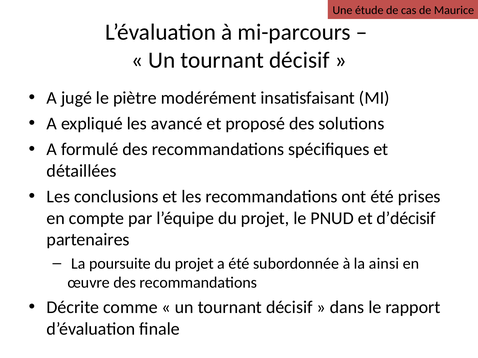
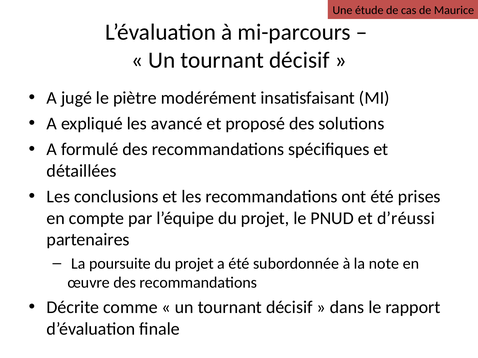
d’décisif: d’décisif -> d’réussi
ainsi: ainsi -> note
